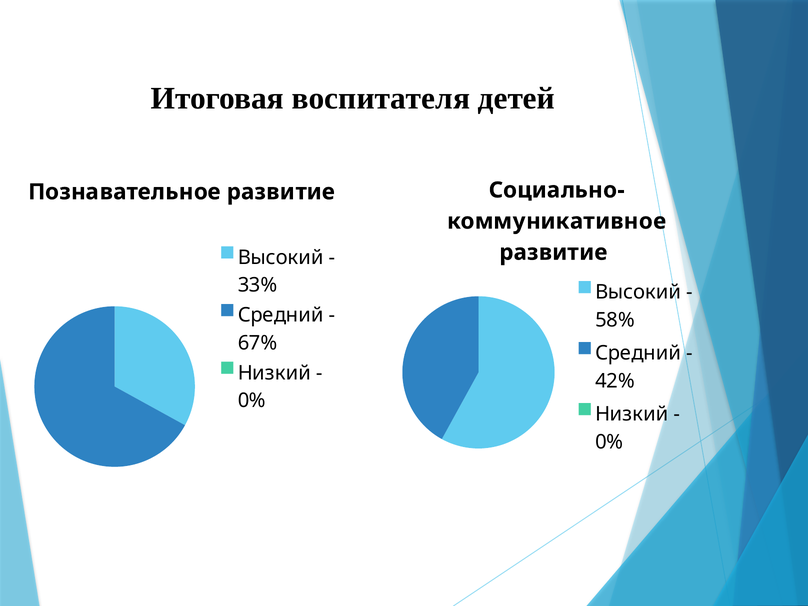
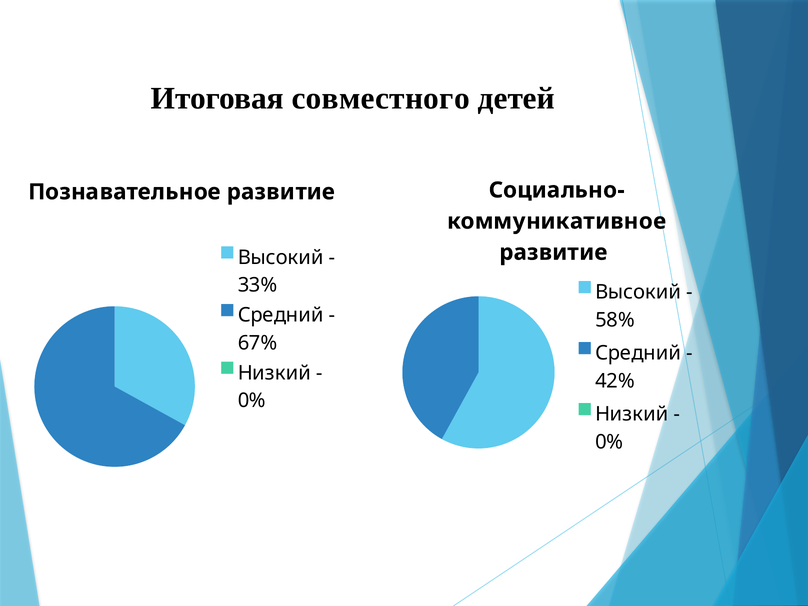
воспитателя: воспитателя -> совместного
